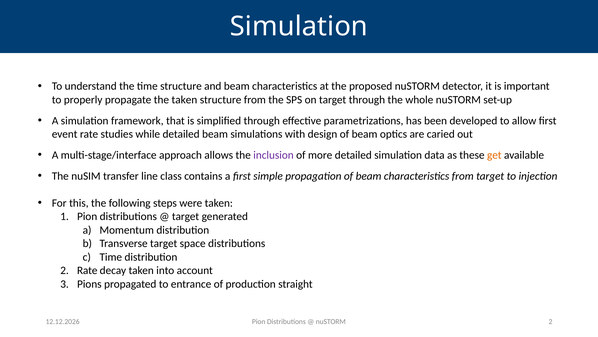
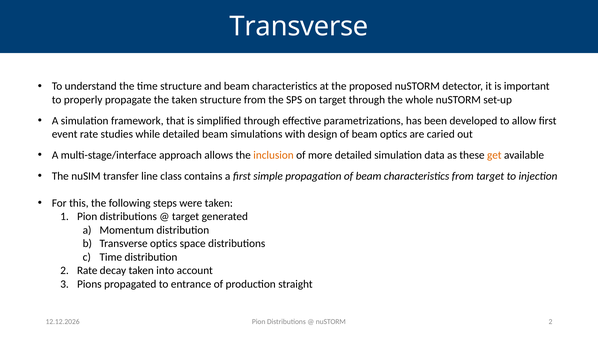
Simulation at (299, 26): Simulation -> Transverse
inclusion colour: purple -> orange
Transverse target: target -> optics
